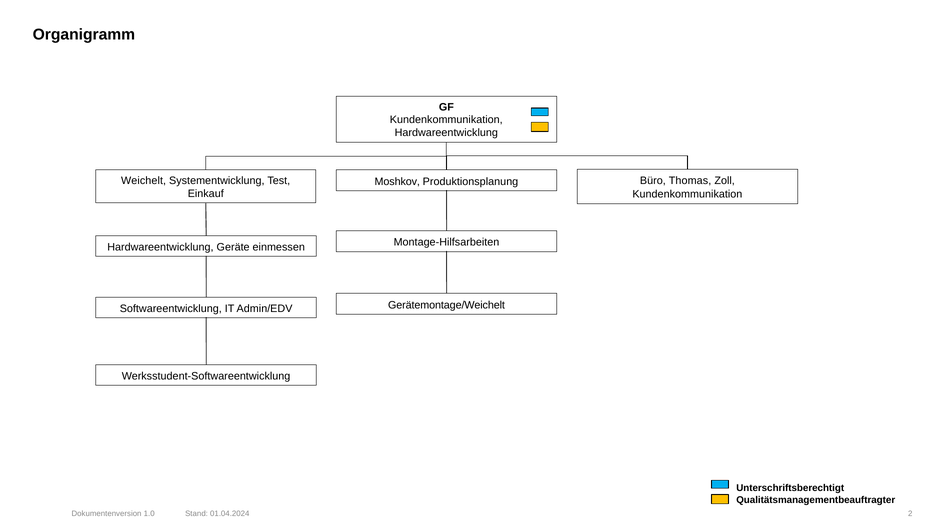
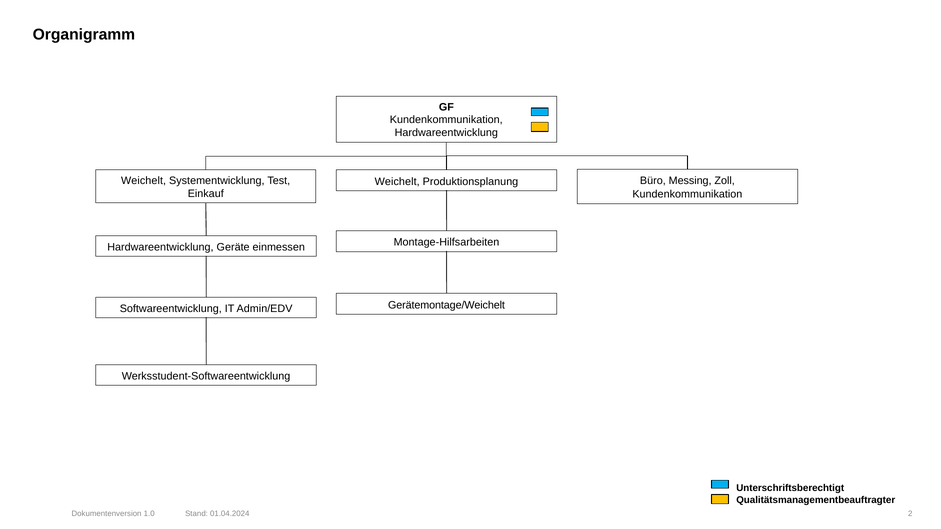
Thomas: Thomas -> Messing
Moshkov at (397, 182): Moshkov -> Weichelt
